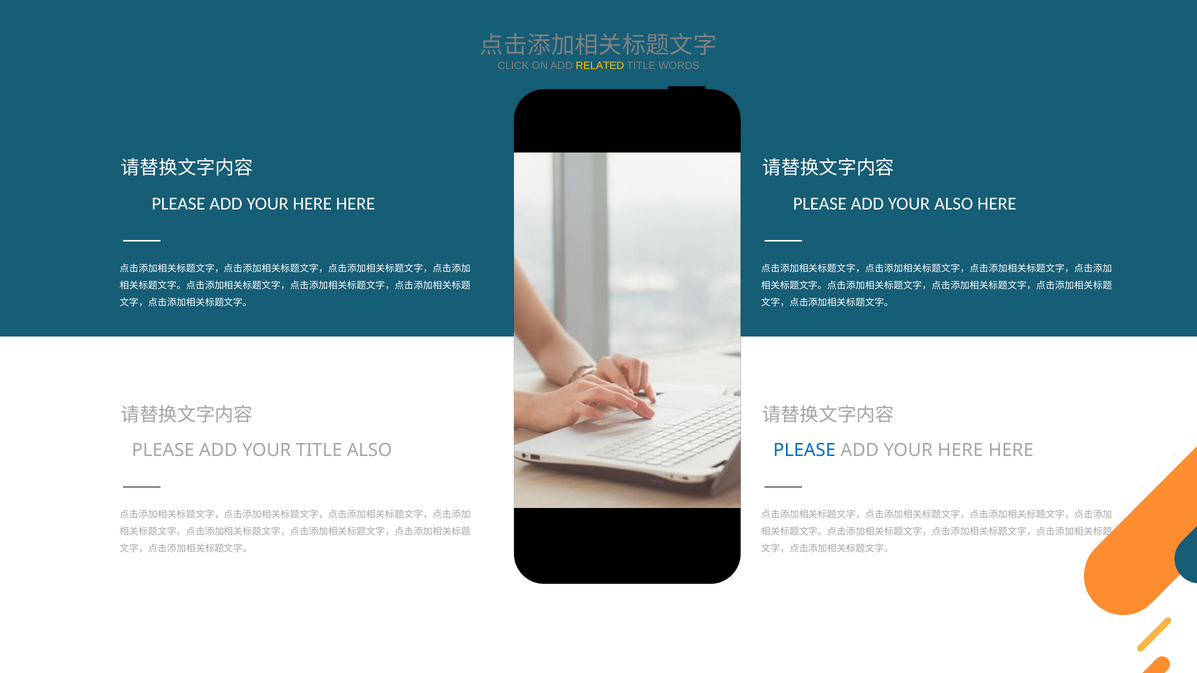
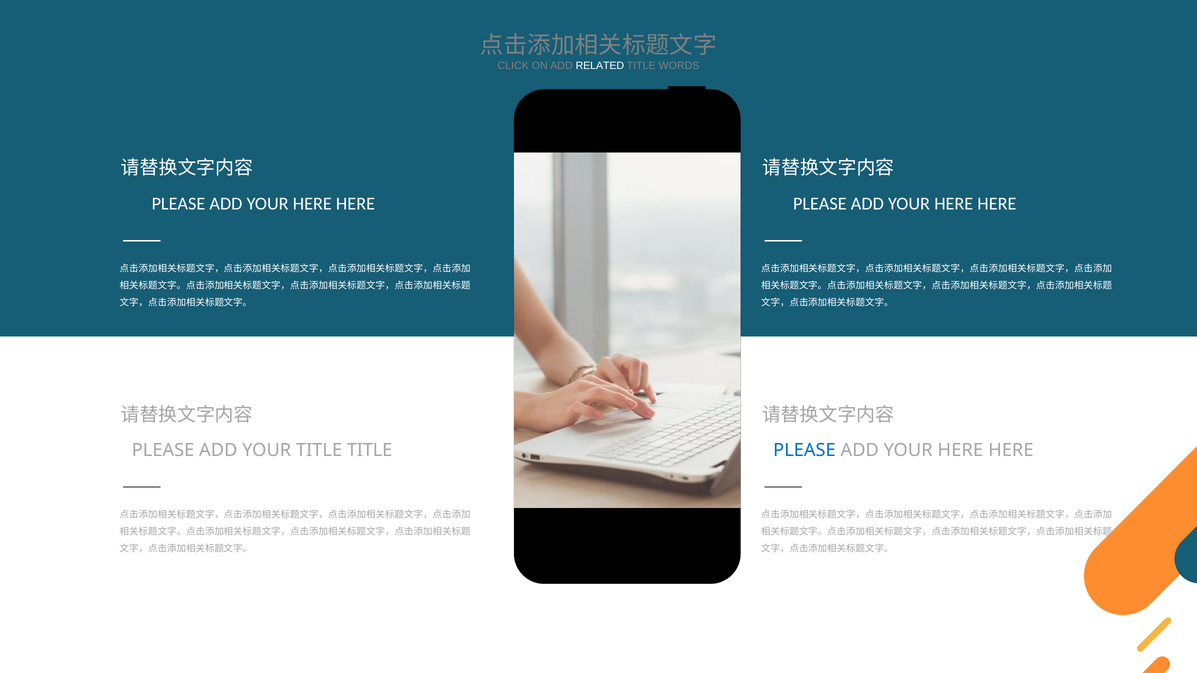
RELATED colour: yellow -> white
ALSO at (954, 204): ALSO -> HERE
TITLE ALSO: ALSO -> TITLE
